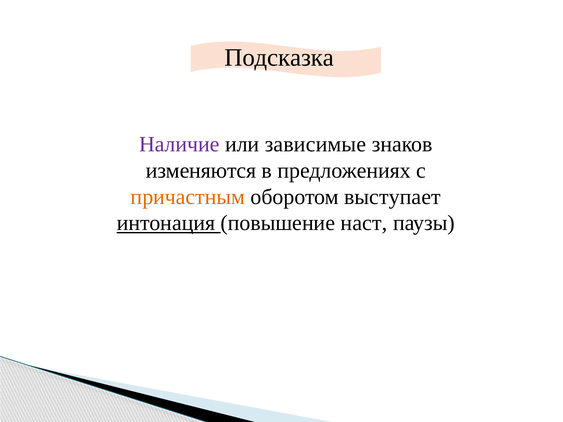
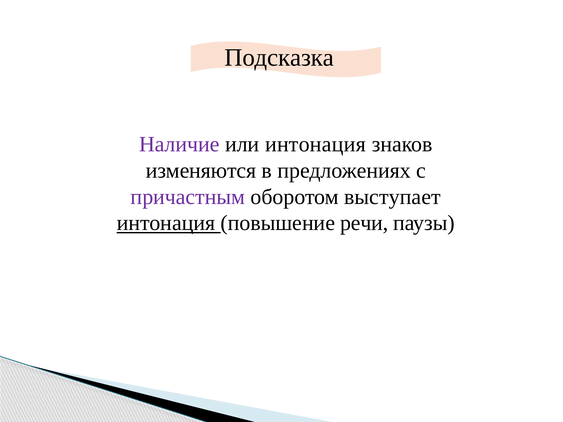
или зависимые: зависимые -> интонация
причастным colour: orange -> purple
наст: наст -> речи
